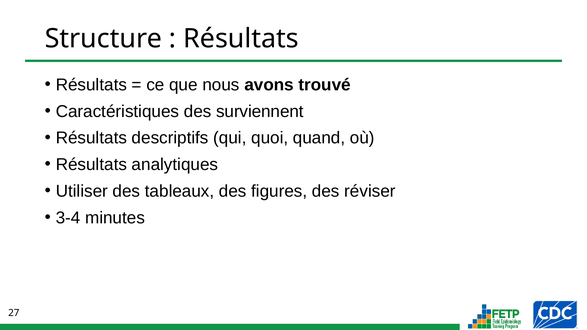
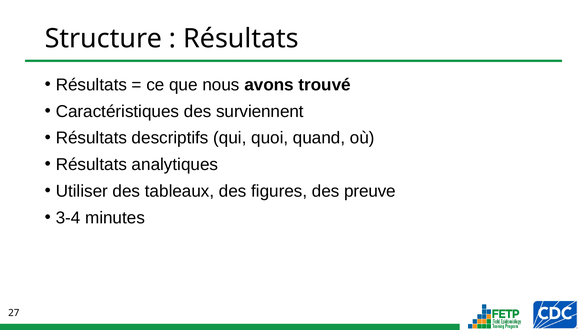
réviser: réviser -> preuve
